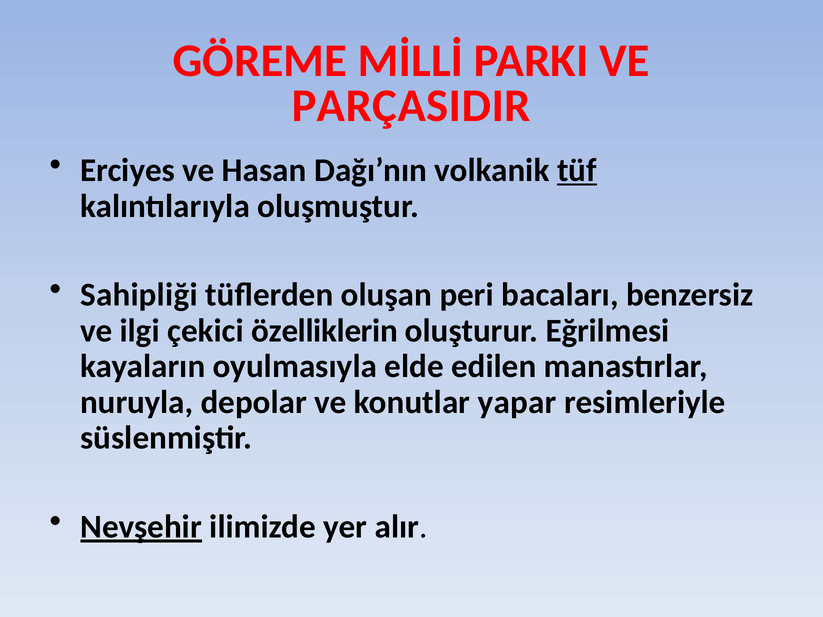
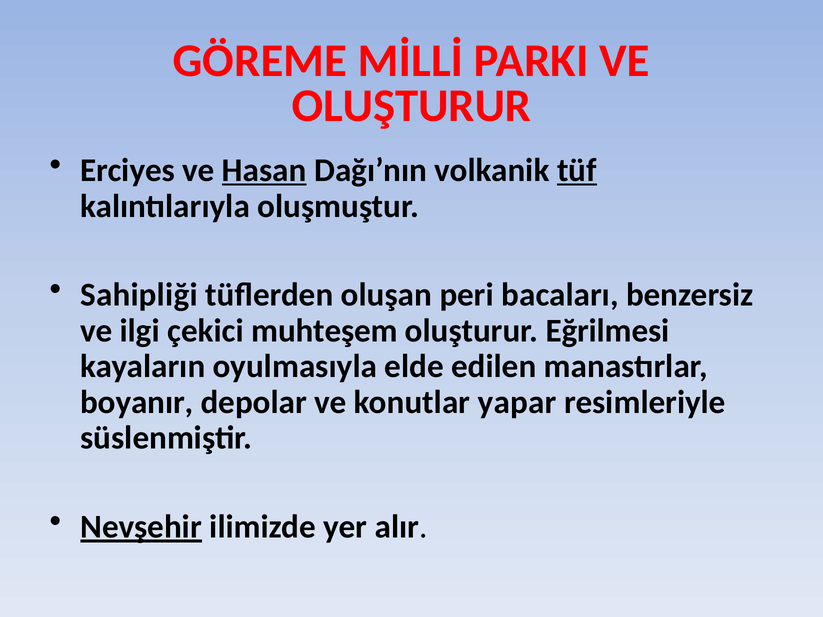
PARÇASIDIR at (411, 106): PARÇASIDIR -> OLUŞTURUR
Hasan underline: none -> present
özelliklerin: özelliklerin -> muhteşem
nuruyla: nuruyla -> boyanır
